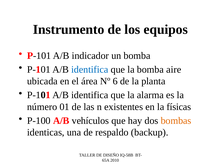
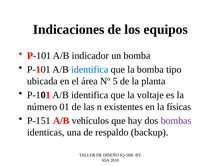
Instrumento: Instrumento -> Indicaciones
aire: aire -> tipo
6: 6 -> 5
alarma: alarma -> voltaje
P-100: P-100 -> P-151
bombas colour: orange -> purple
